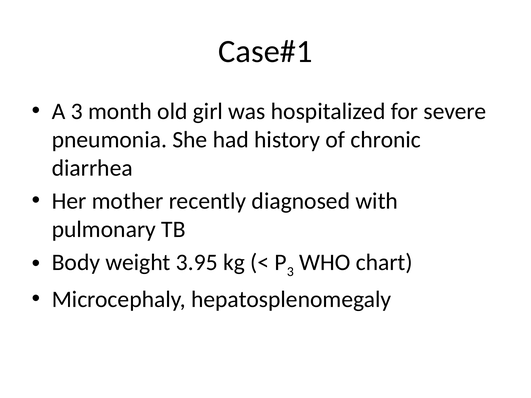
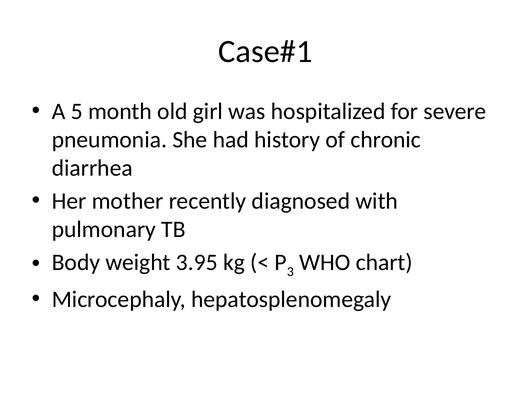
A 3: 3 -> 5
